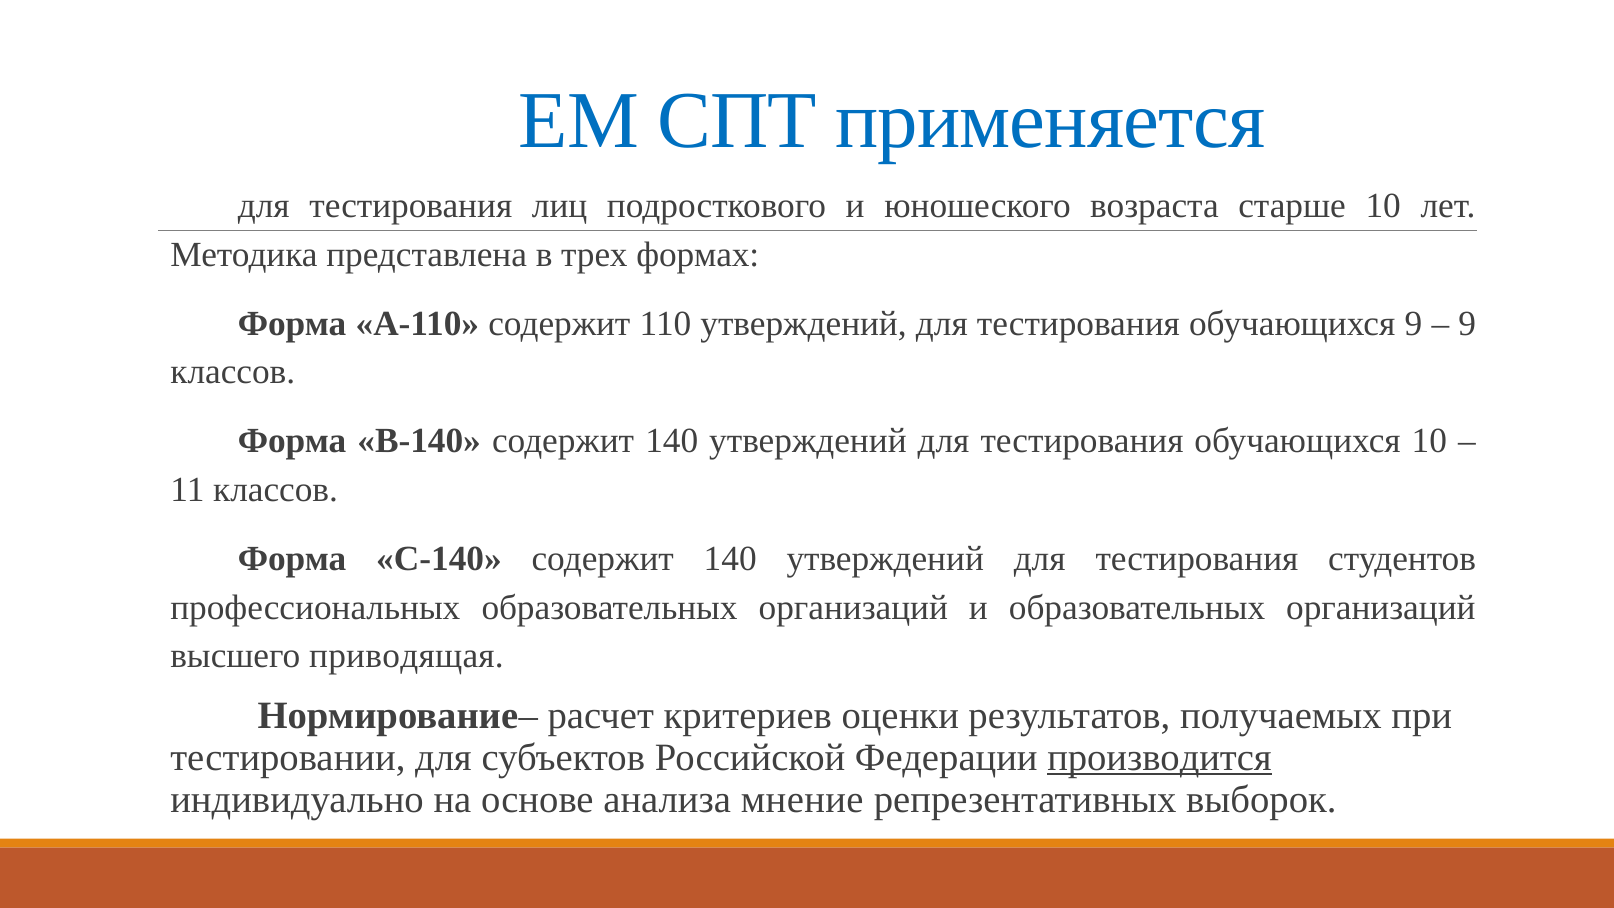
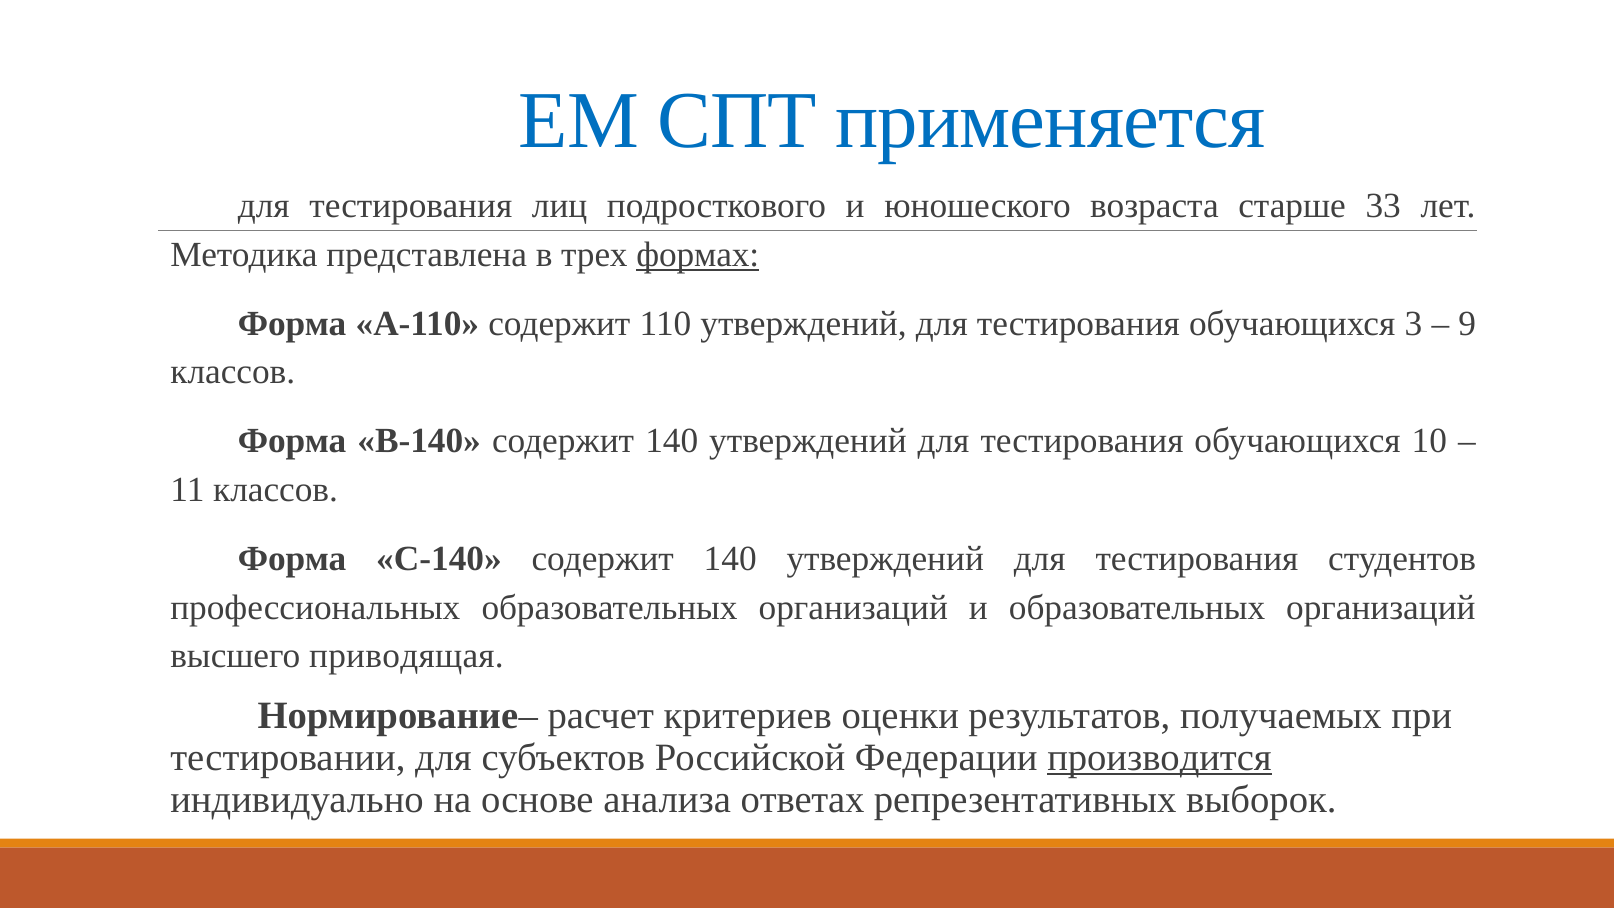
старше 10: 10 -> 33
формах underline: none -> present
обучающихся 9: 9 -> 3
мнение: мнение -> ответах
